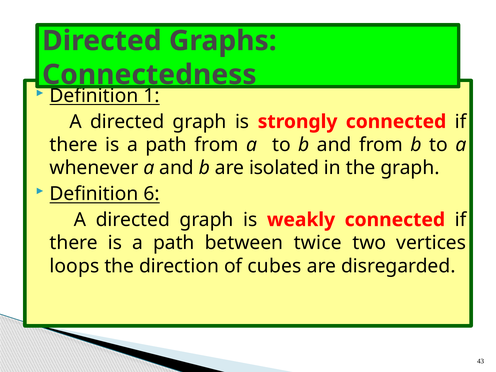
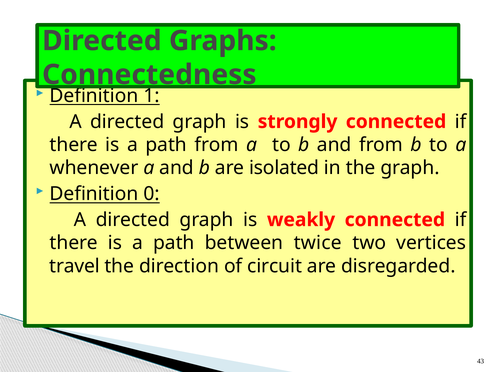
6: 6 -> 0
loops: loops -> travel
cubes: cubes -> circuit
